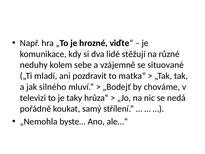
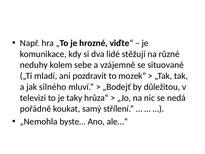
matka“: matka“ -> mozek“
chováme: chováme -> důležitou
